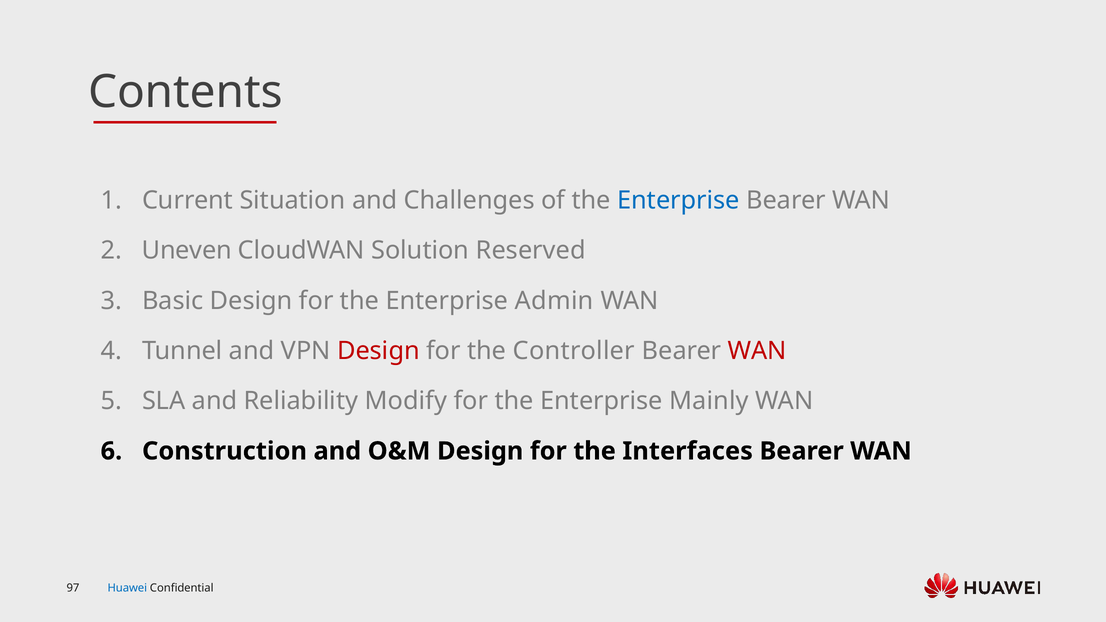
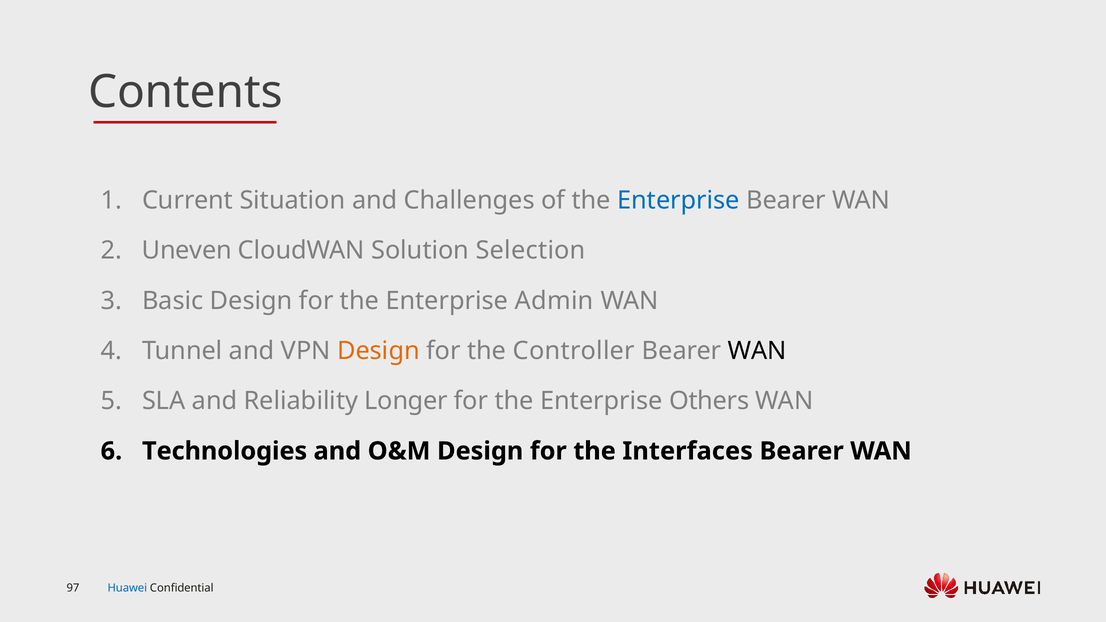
Reserved: Reserved -> Selection
Design at (378, 351) colour: red -> orange
WAN at (757, 351) colour: red -> black
Modify: Modify -> Longer
Mainly: Mainly -> Others
Construction: Construction -> Technologies
